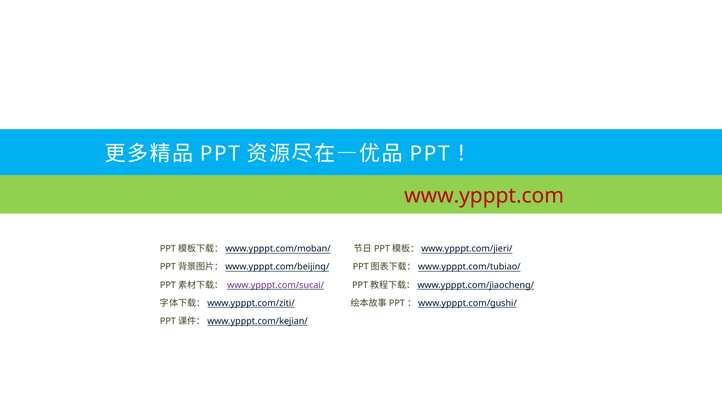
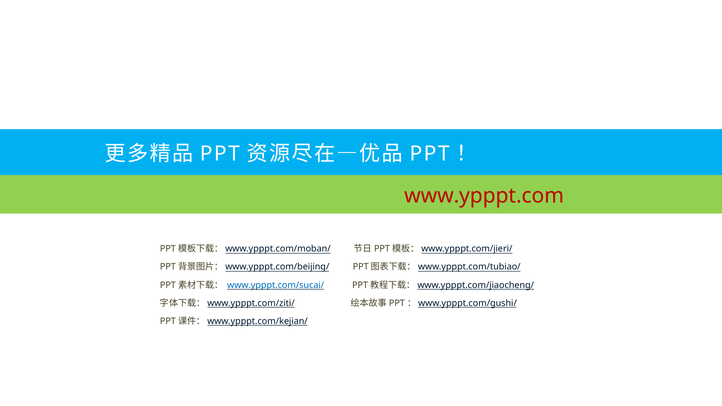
www.ypppt.com/sucai/ colour: purple -> blue
